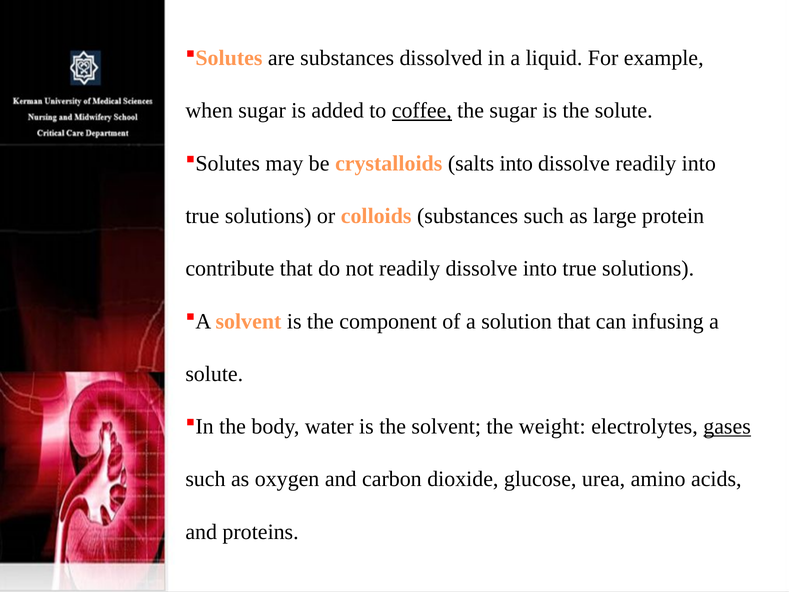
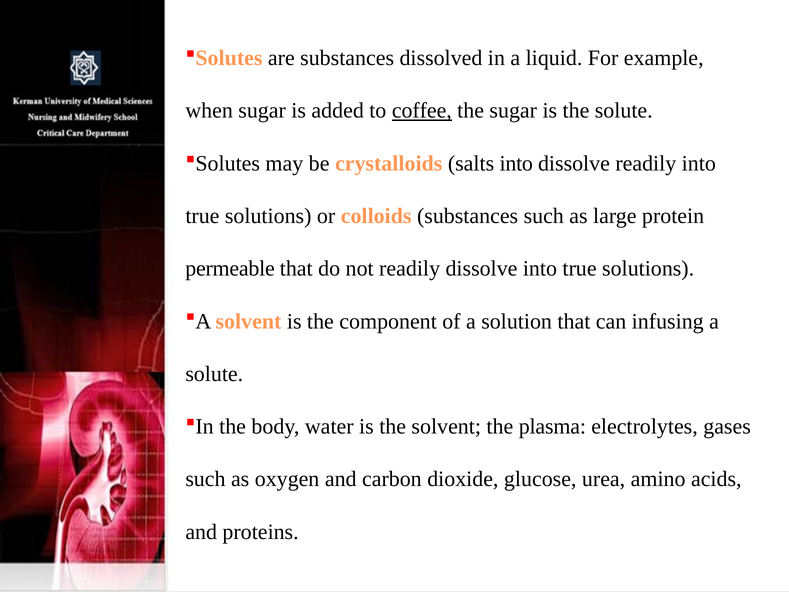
contribute: contribute -> permeable
weight: weight -> plasma
gases underline: present -> none
